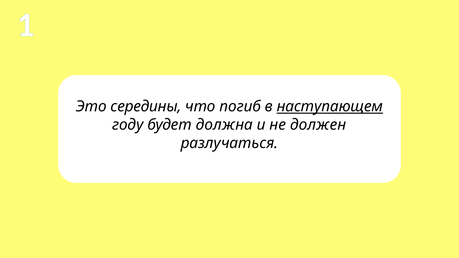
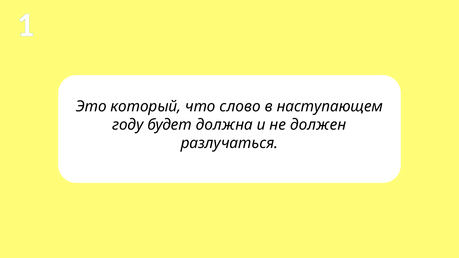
середины: середины -> который
погиб: погиб -> слово
наступающем underline: present -> none
